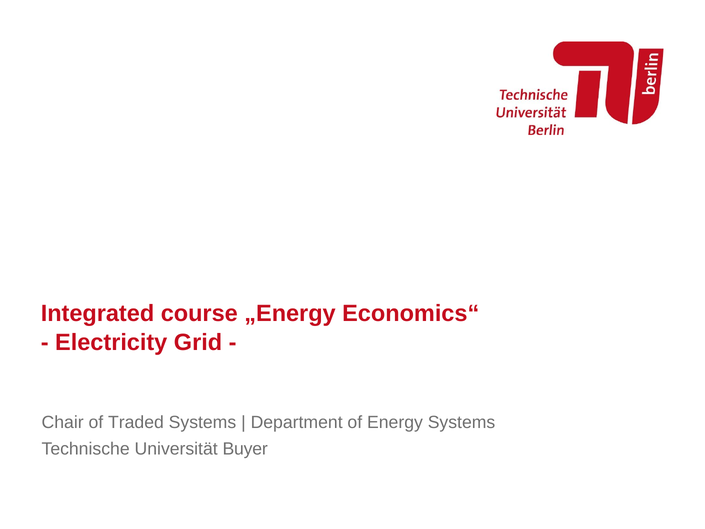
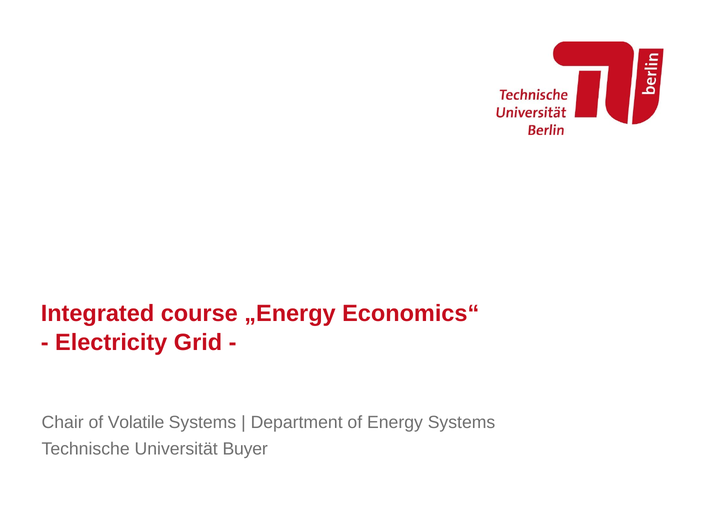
Traded: Traded -> Volatile
